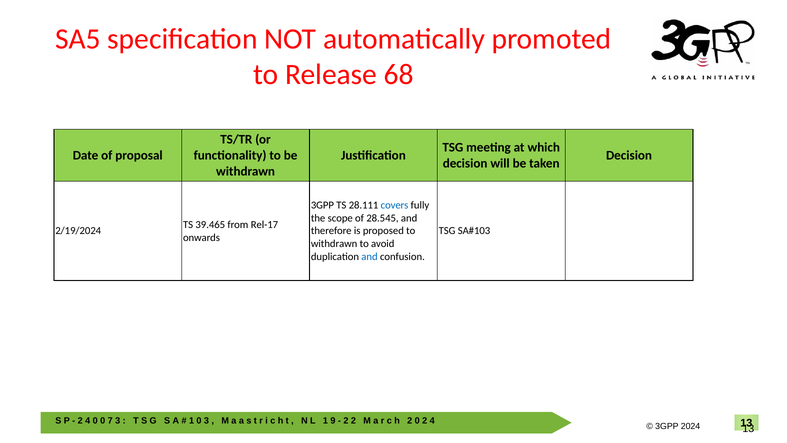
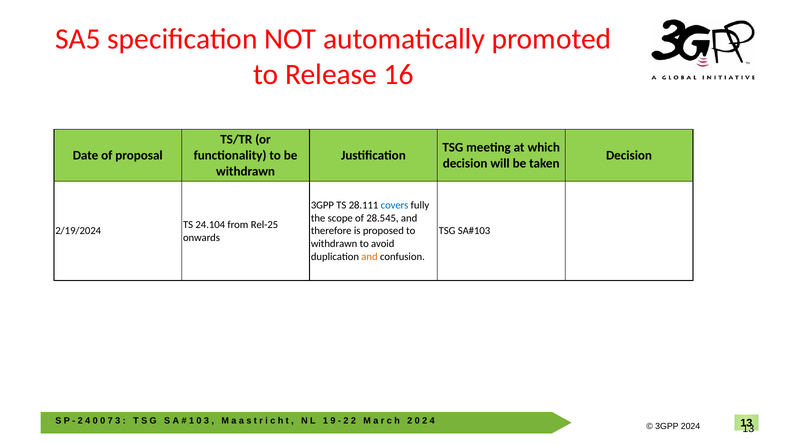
68: 68 -> 16
39.465: 39.465 -> 24.104
Rel-17: Rel-17 -> Rel-25
and at (370, 257) colour: blue -> orange
